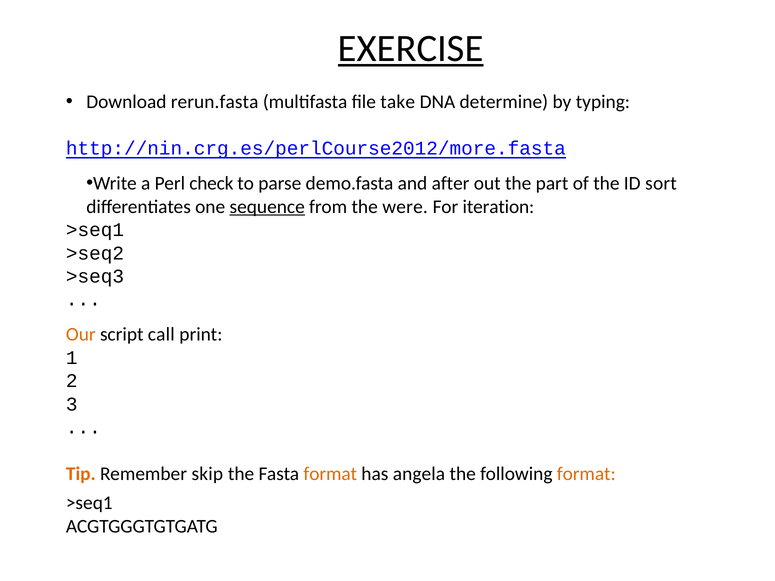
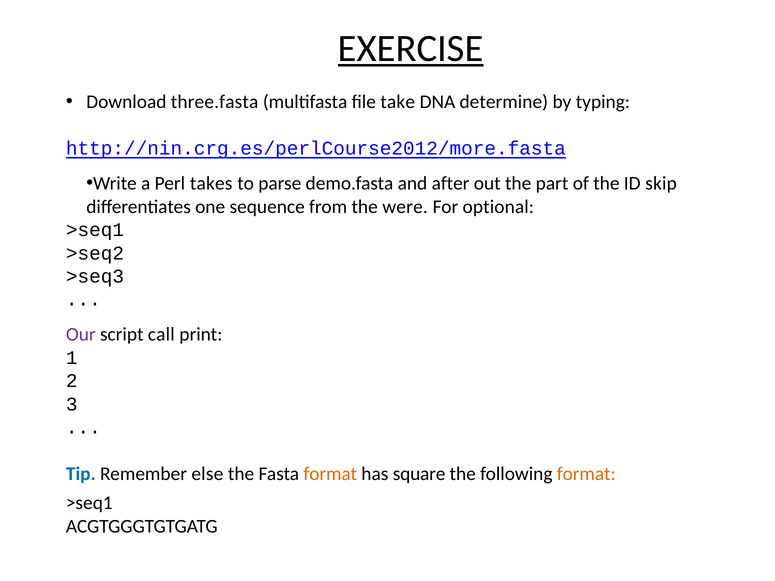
rerun.fasta: rerun.fasta -> three.fasta
check: check -> takes
sort: sort -> skip
sequence underline: present -> none
iteration: iteration -> optional
Our colour: orange -> purple
Tip colour: orange -> blue
skip: skip -> else
angela: angela -> square
